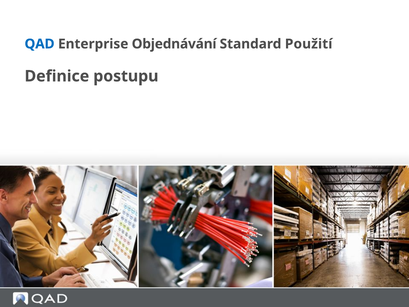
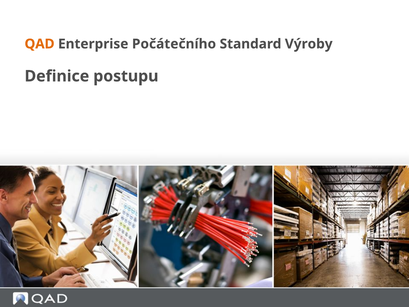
QAD colour: blue -> orange
Objednávání: Objednávání -> Počátečního
Použití: Použití -> Výroby
